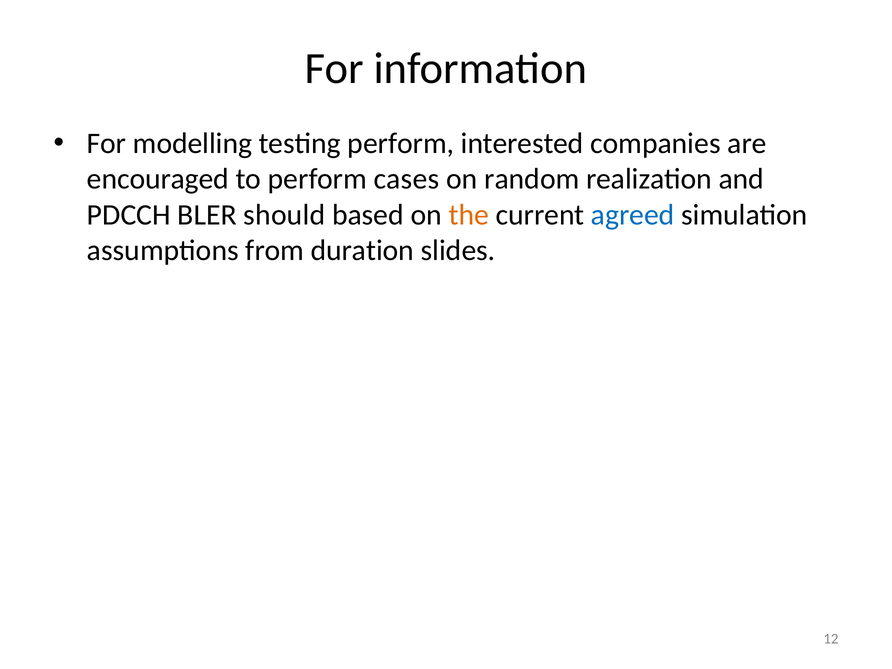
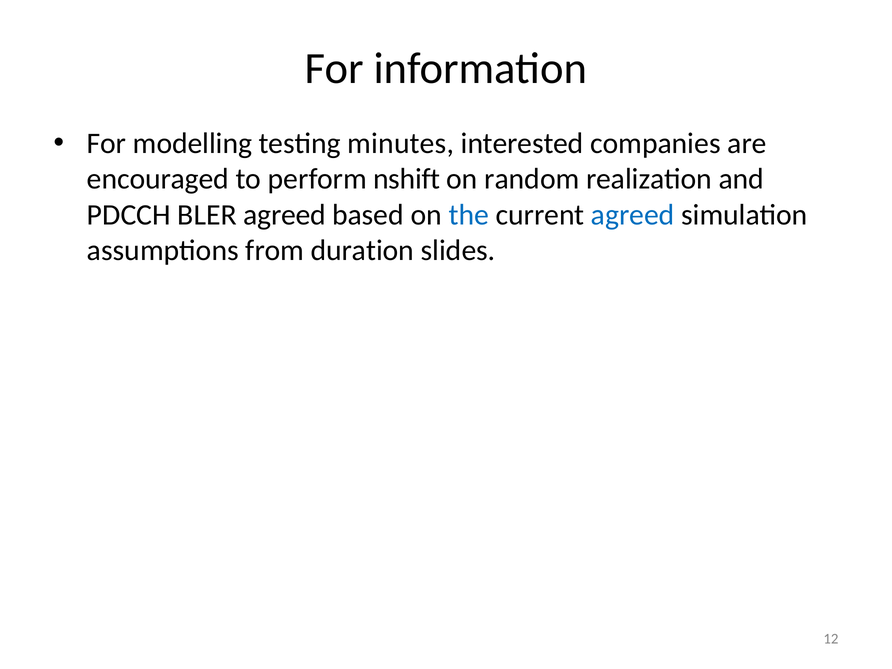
testing perform: perform -> minutes
cases: cases -> nshift
BLER should: should -> agreed
the colour: orange -> blue
